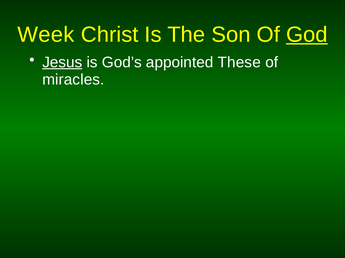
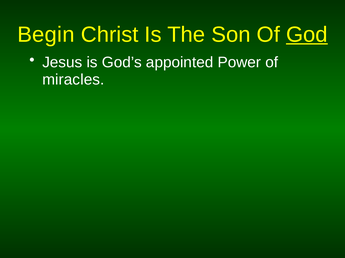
Week: Week -> Begin
Jesus underline: present -> none
These: These -> Power
